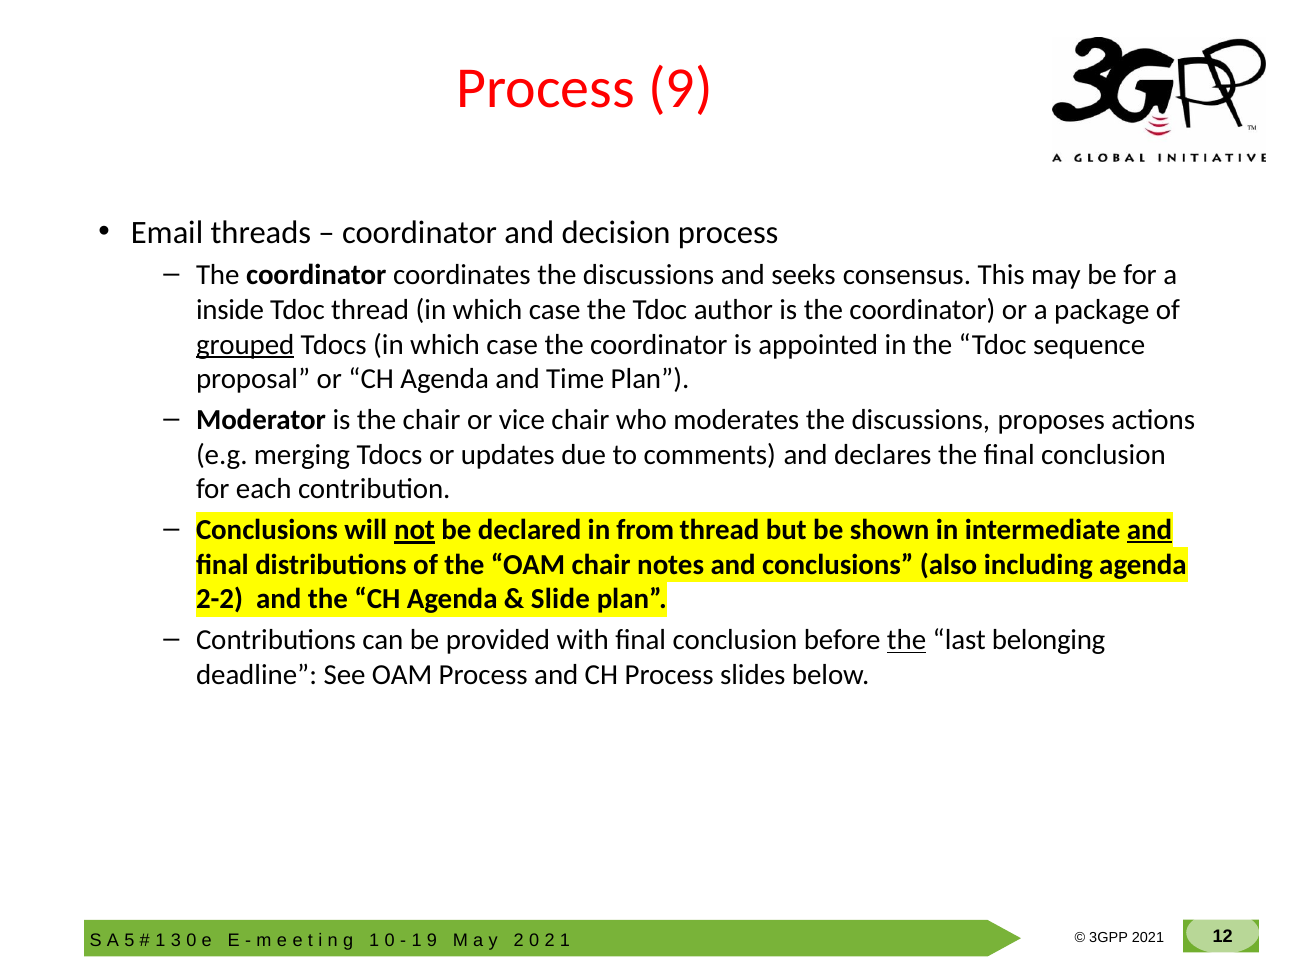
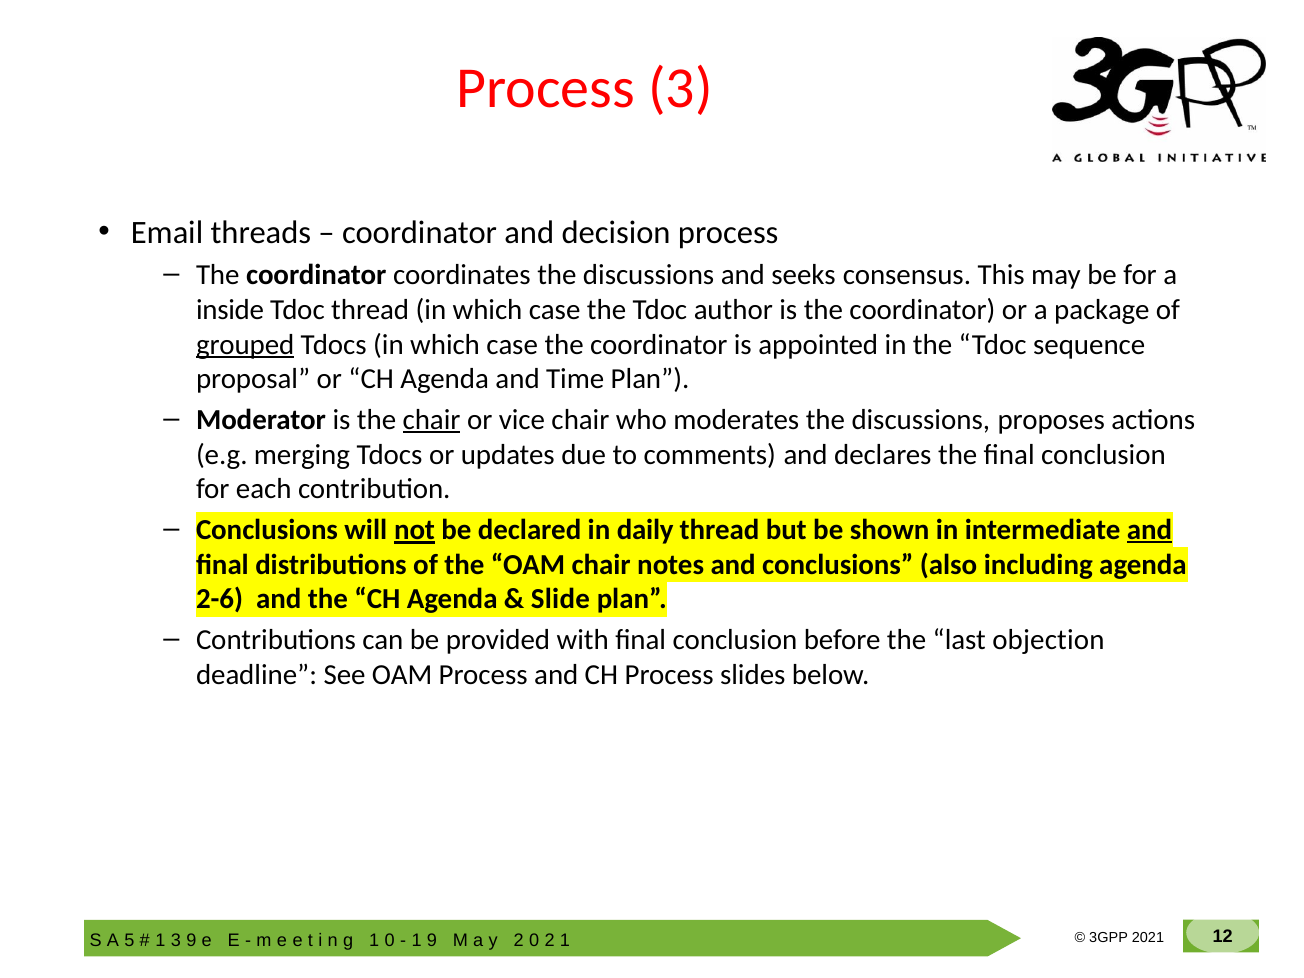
Process 9: 9 -> 3
chair at (432, 420) underline: none -> present
from: from -> daily
2-2: 2-2 -> 2-6
the at (907, 640) underline: present -> none
belonging: belonging -> objection
0 at (191, 940): 0 -> 9
